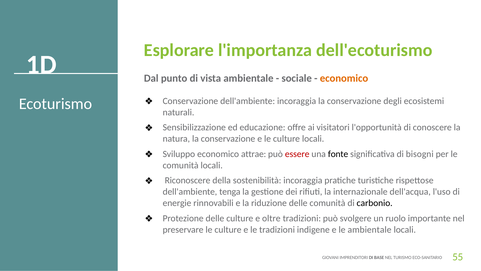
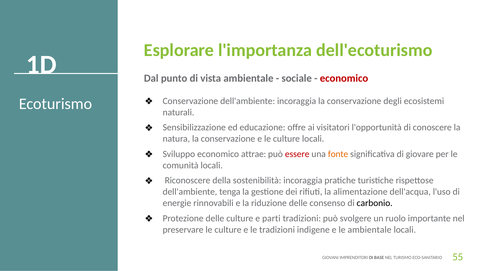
economico at (344, 78) colour: orange -> red
fonte colour: black -> orange
bisogni: bisogni -> giovare
internazionale: internazionale -> alimentazione
delle comunità: comunità -> consenso
oltre: oltre -> parti
